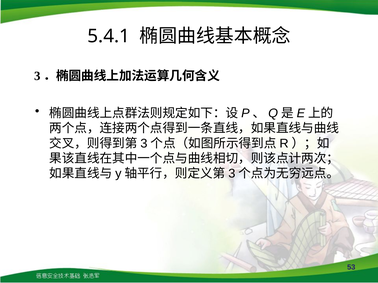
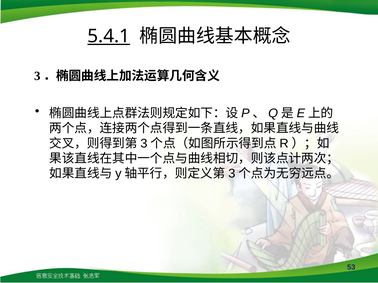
5.4.1 underline: none -> present
